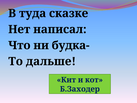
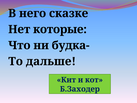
туда: туда -> него
написал: написал -> которые
